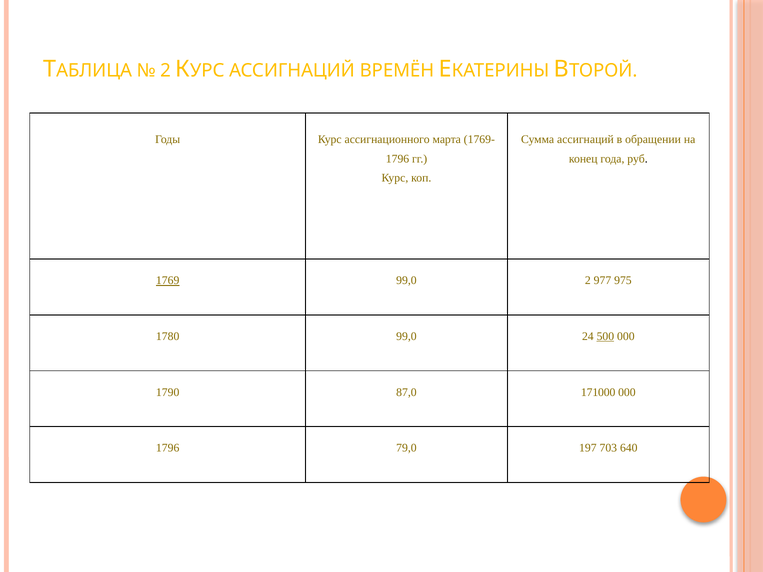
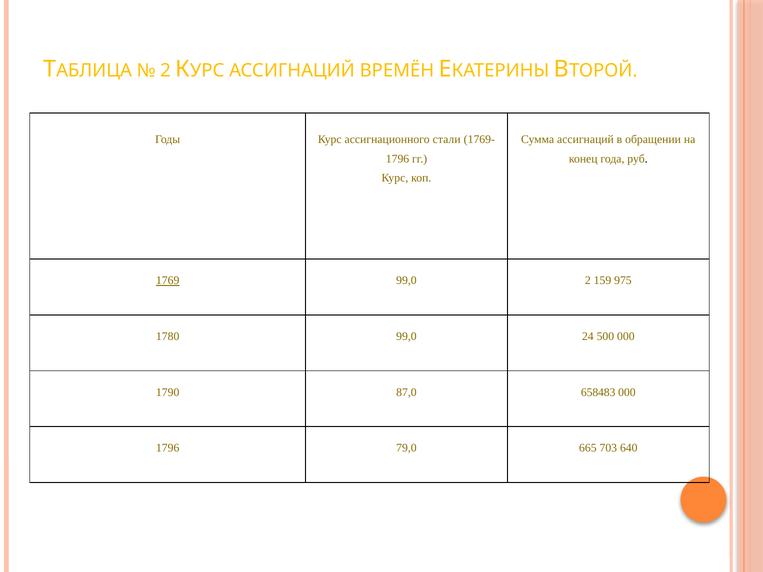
марта: марта -> стали
977: 977 -> 159
500 underline: present -> none
171000: 171000 -> 658483
197: 197 -> 665
